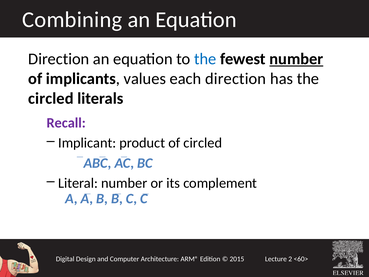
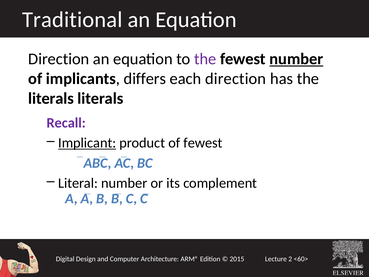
Combining: Combining -> Traditional
the at (205, 59) colour: blue -> purple
values: values -> differs
circled at (51, 98): circled -> literals
Implicant underline: none -> present
of circled: circled -> fewest
